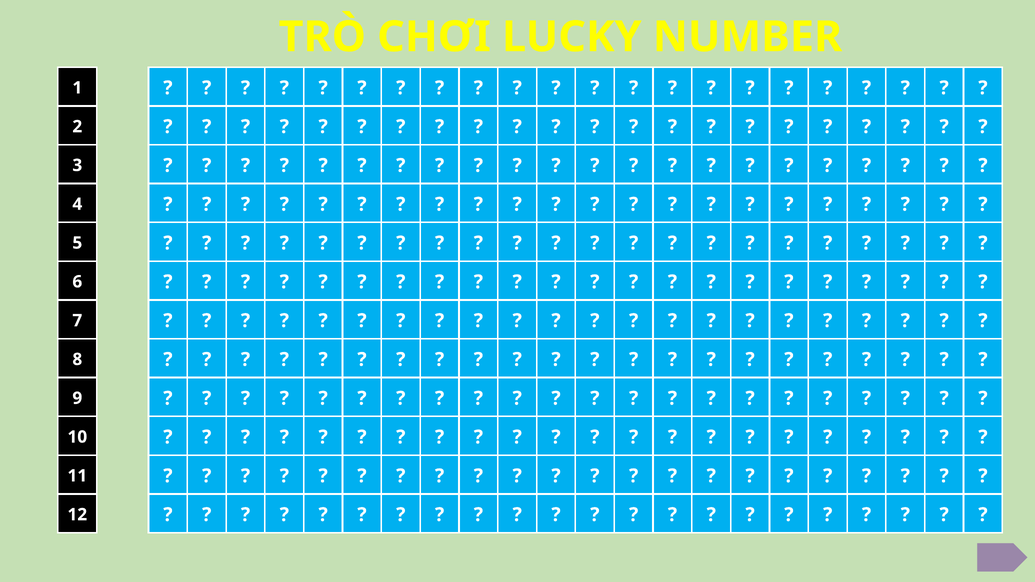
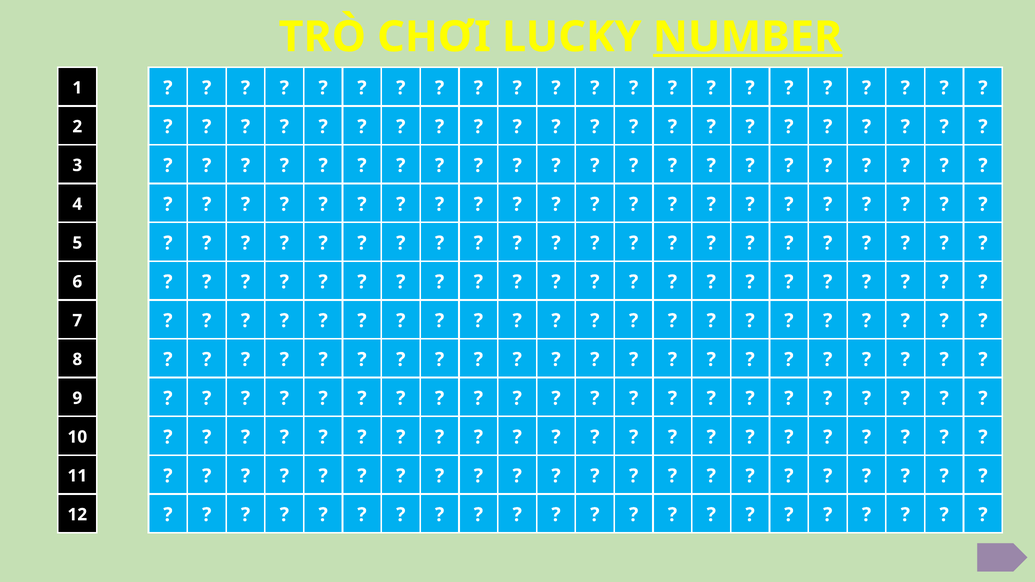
NUMBER underline: none -> present
